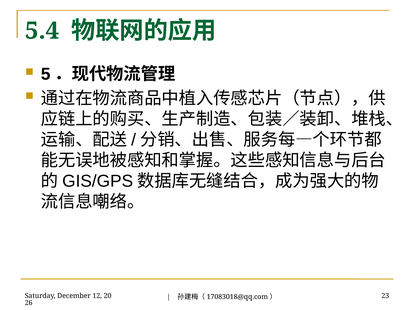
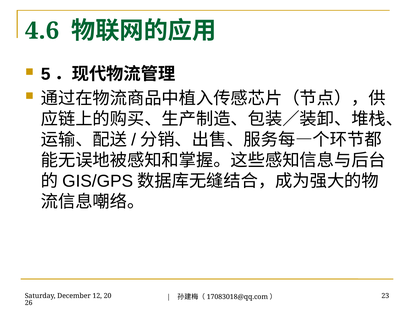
5.4: 5.4 -> 4.6
